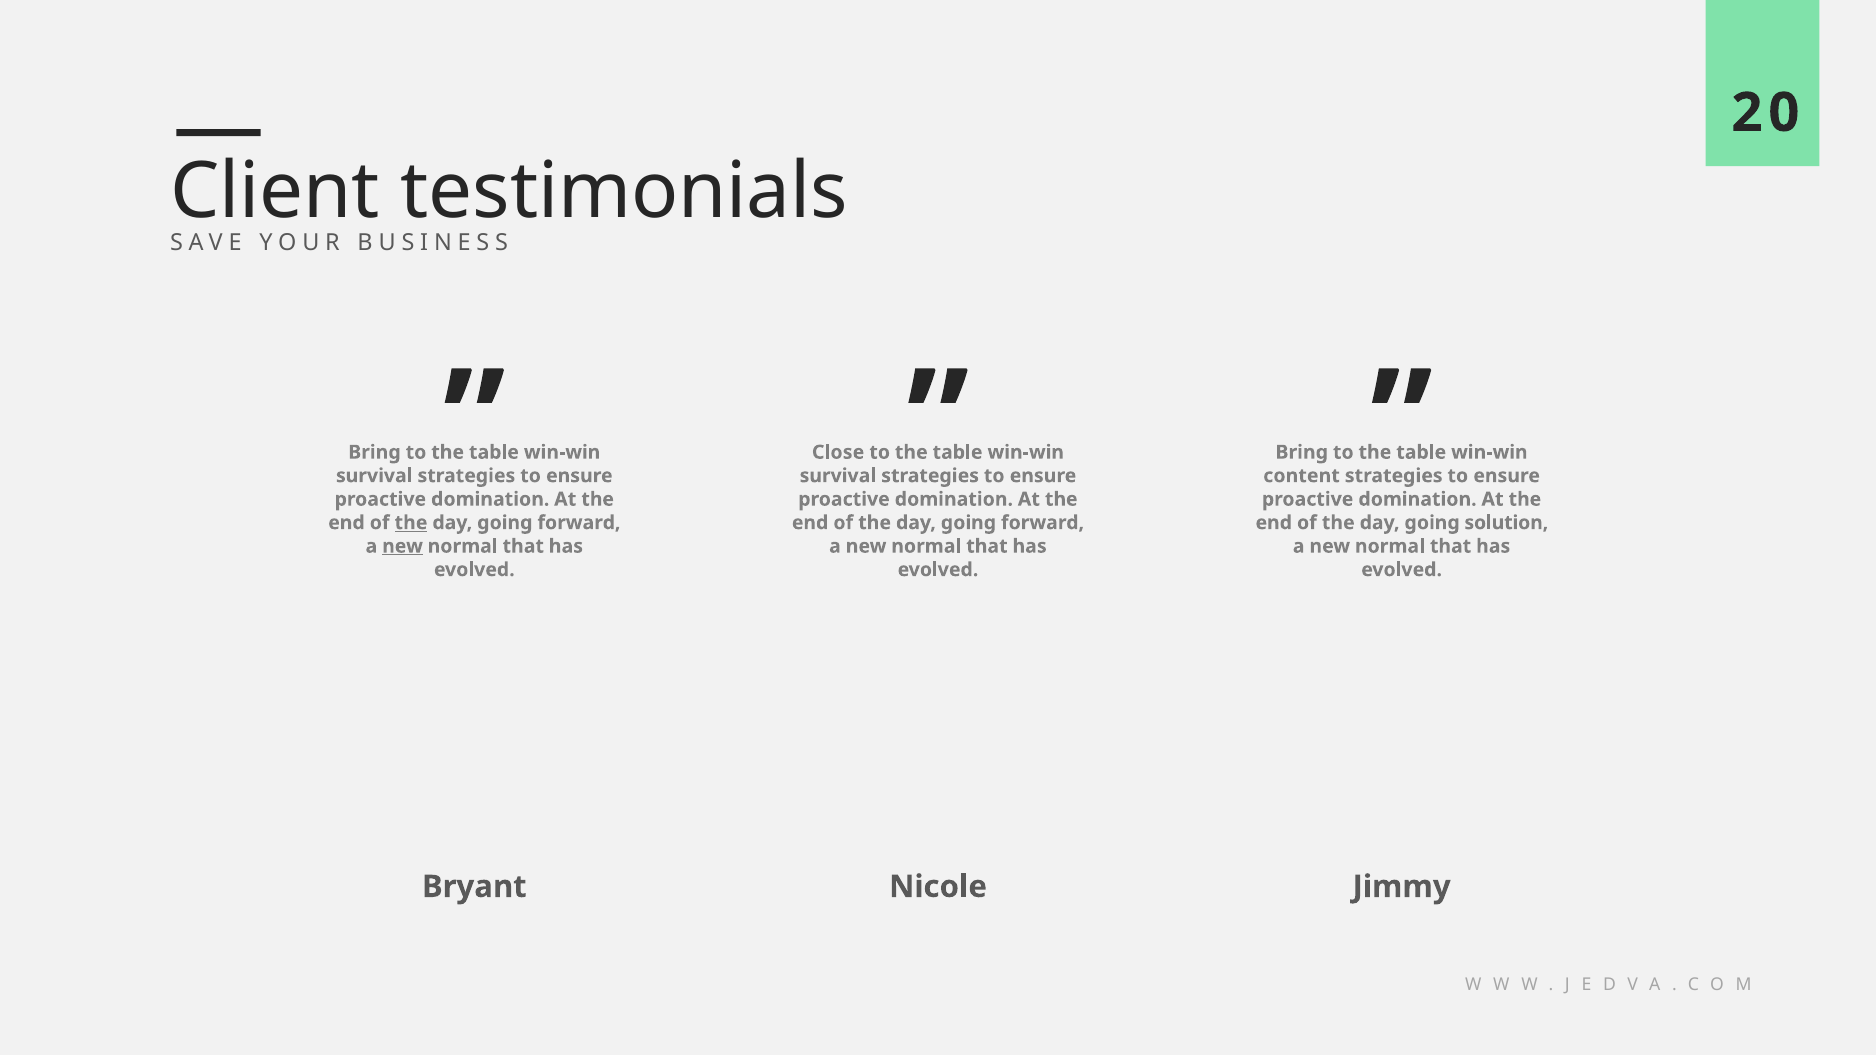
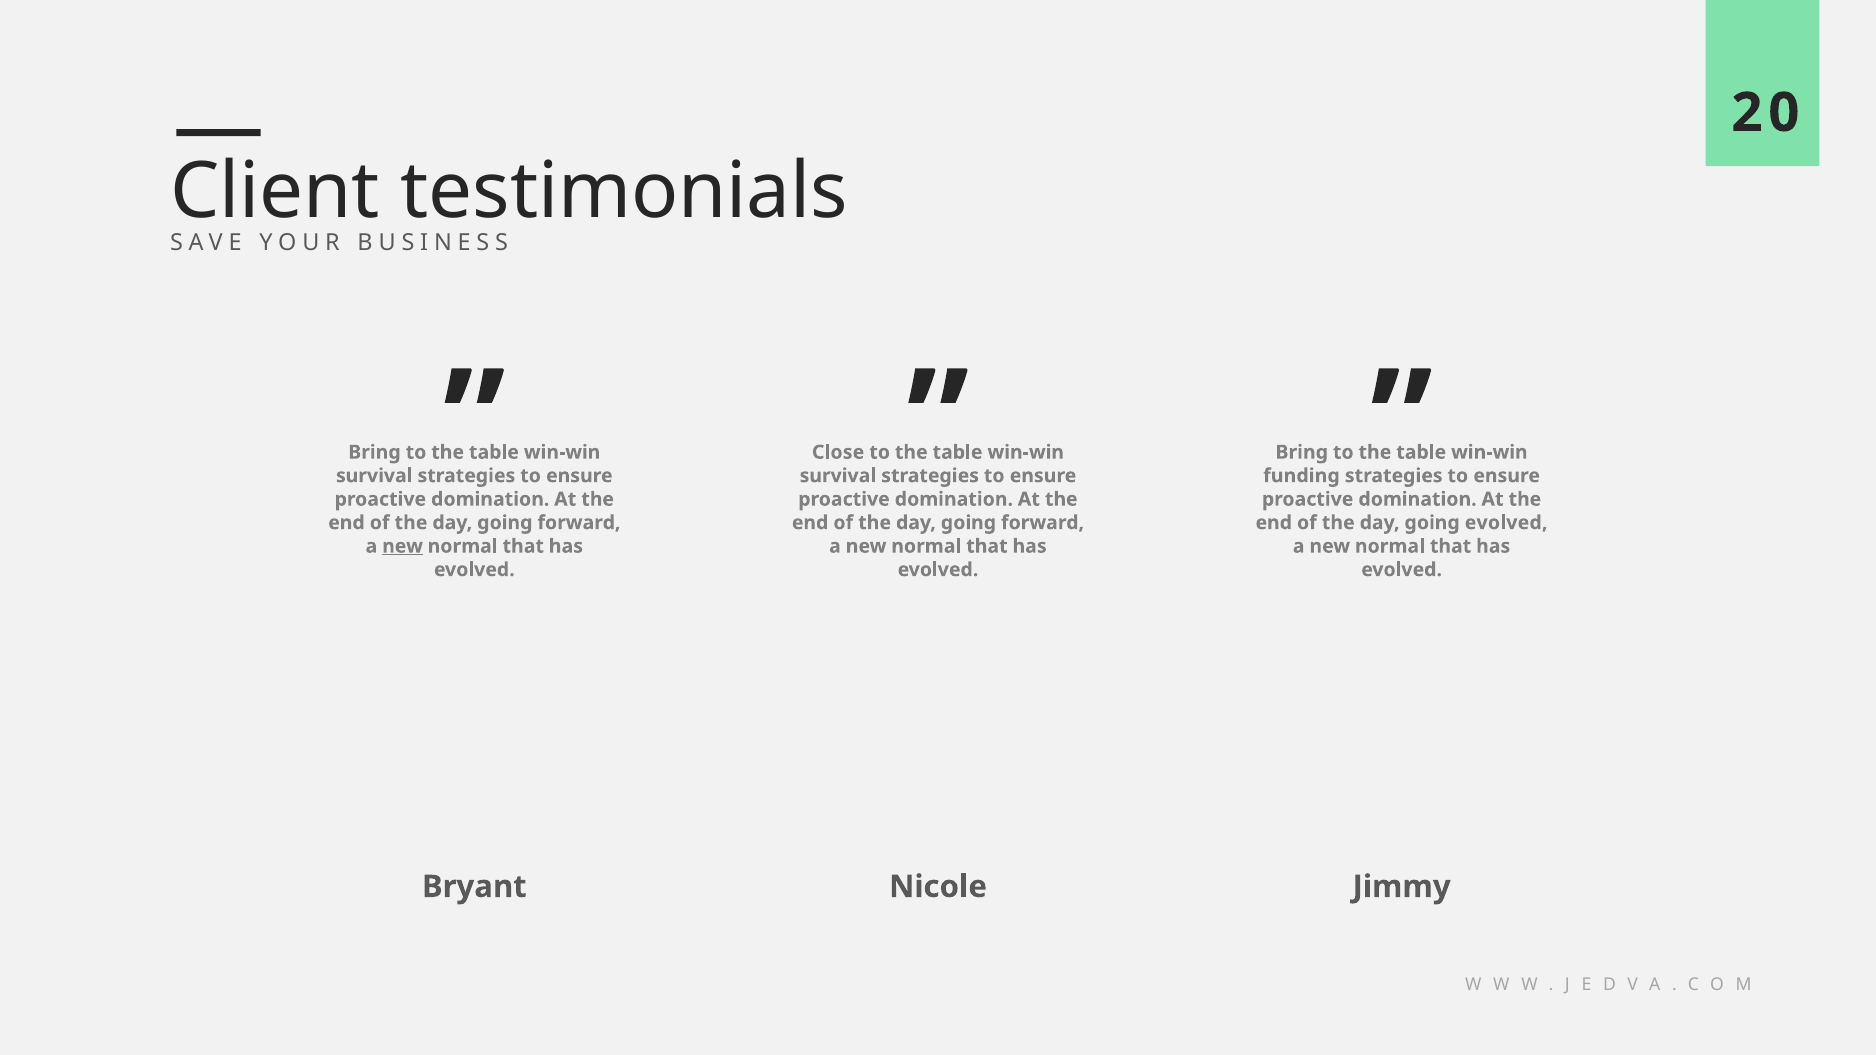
content: content -> funding
the at (411, 523) underline: present -> none
solution at (1506, 523): solution -> evolved
